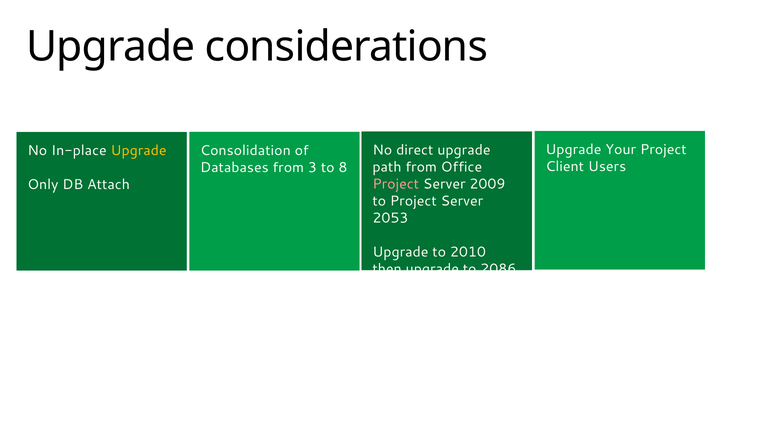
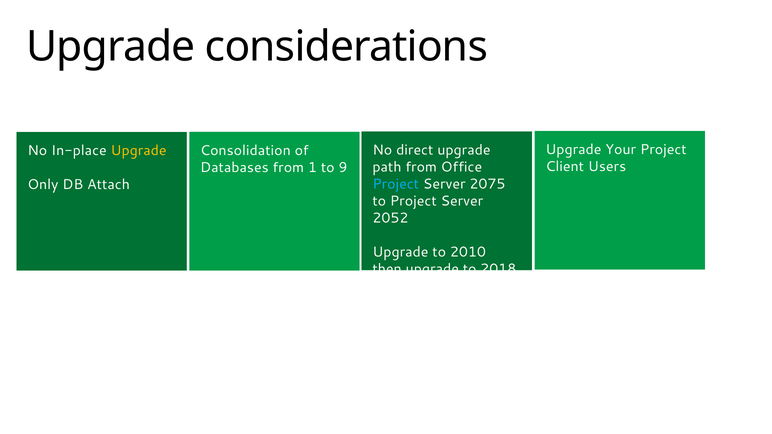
3: 3 -> 1
8: 8 -> 9
Project at (396, 184) colour: pink -> light blue
2009: 2009 -> 2075
2053: 2053 -> 2052
2086: 2086 -> 2018
